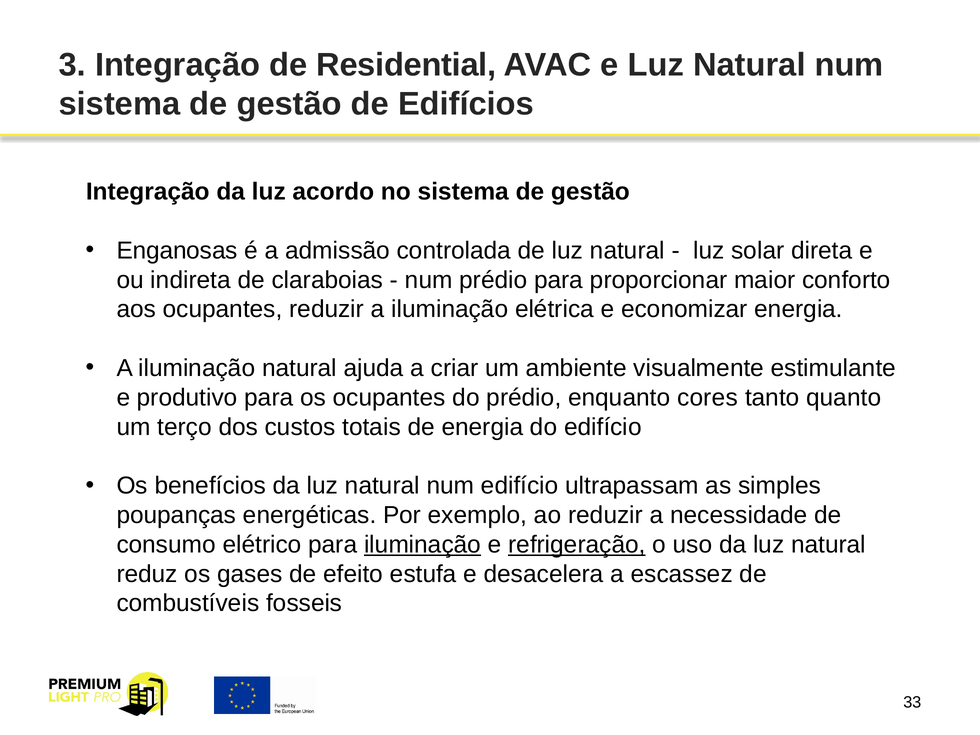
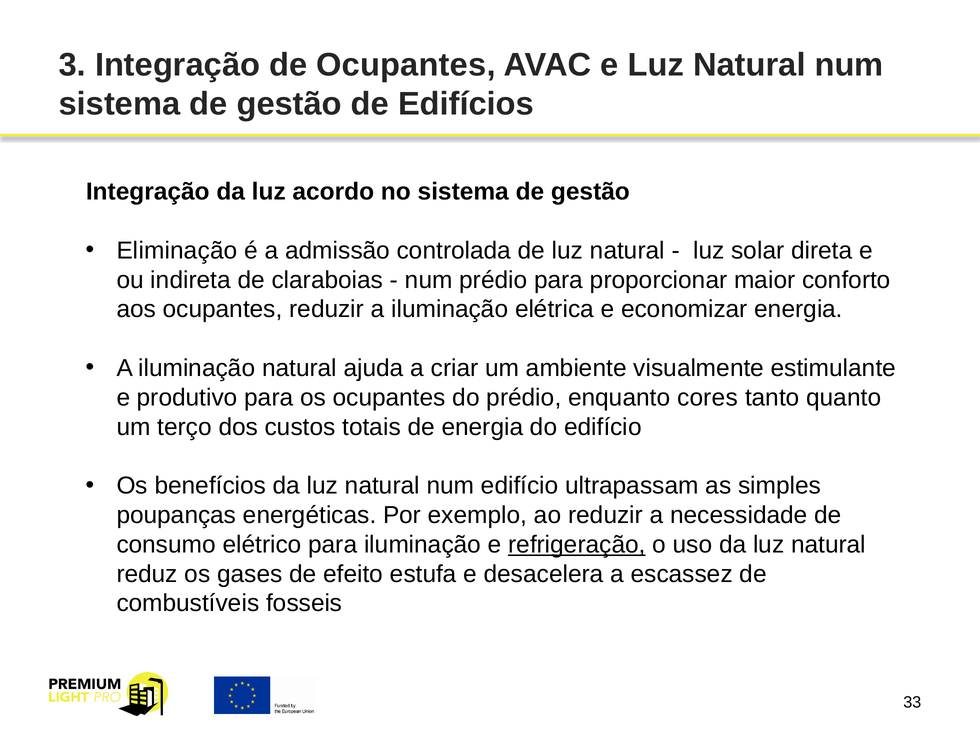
de Residential: Residential -> Ocupantes
Enganosas: Enganosas -> Eliminação
iluminação at (423, 545) underline: present -> none
